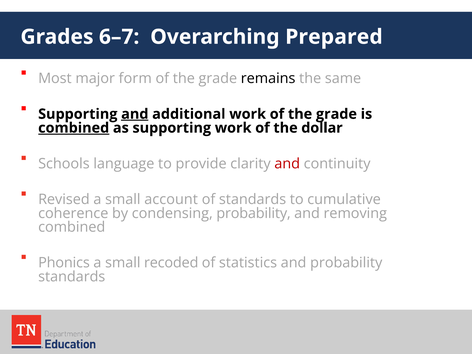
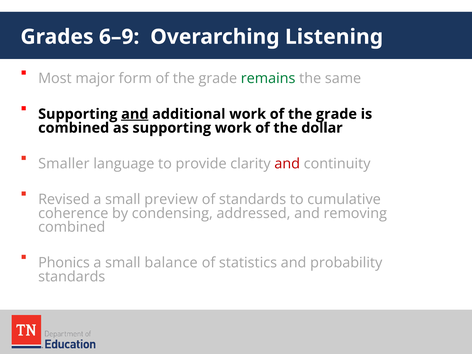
6–7: 6–7 -> 6–9
Prepared: Prepared -> Listening
remains colour: black -> green
combined at (74, 128) underline: present -> none
Schools: Schools -> Smaller
account: account -> preview
condensing probability: probability -> addressed
recoded: recoded -> balance
